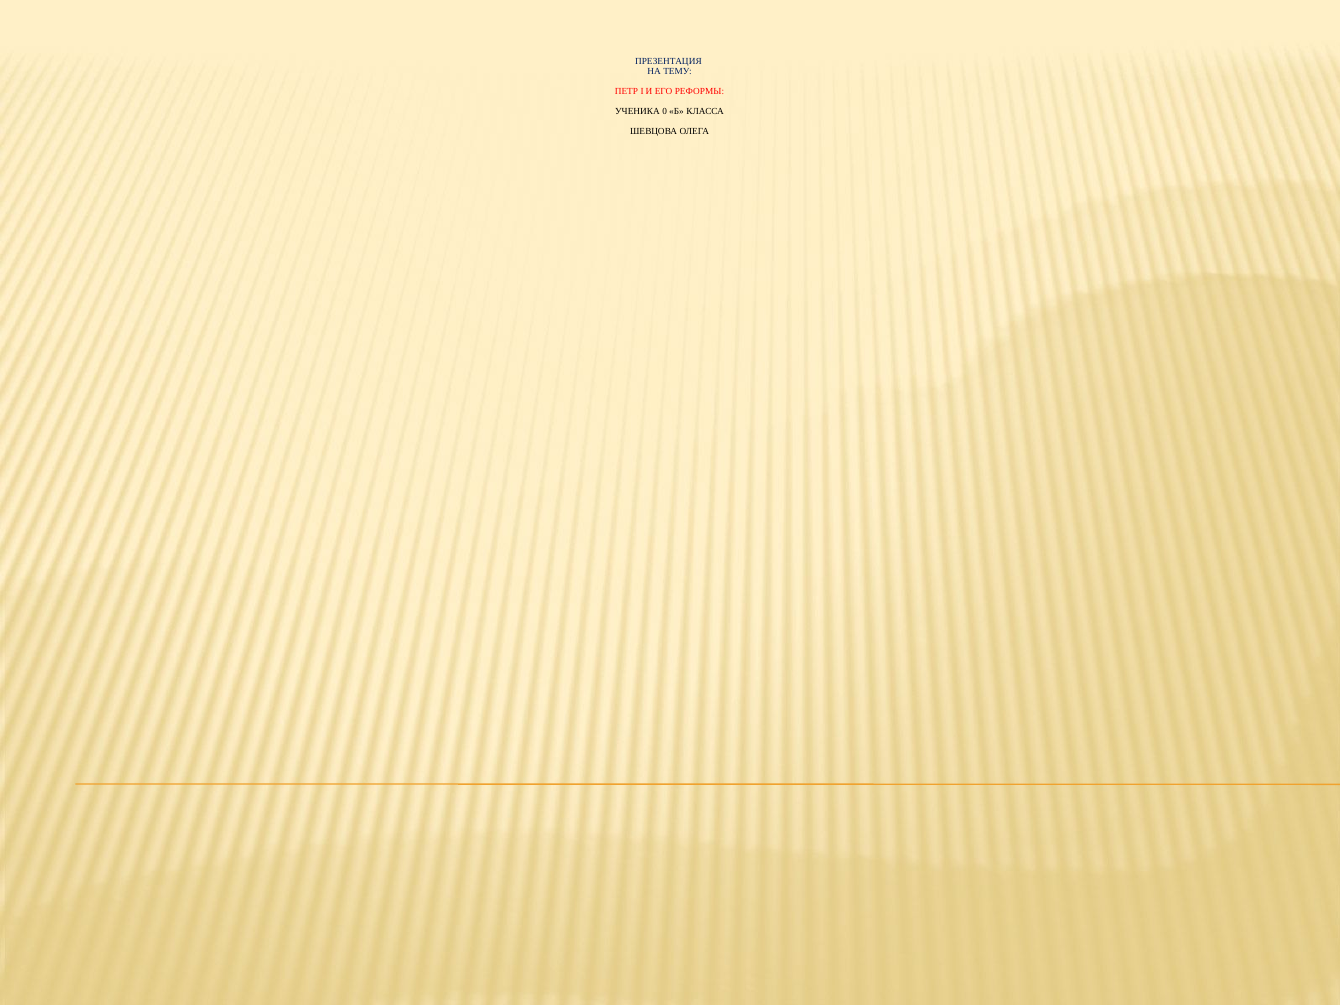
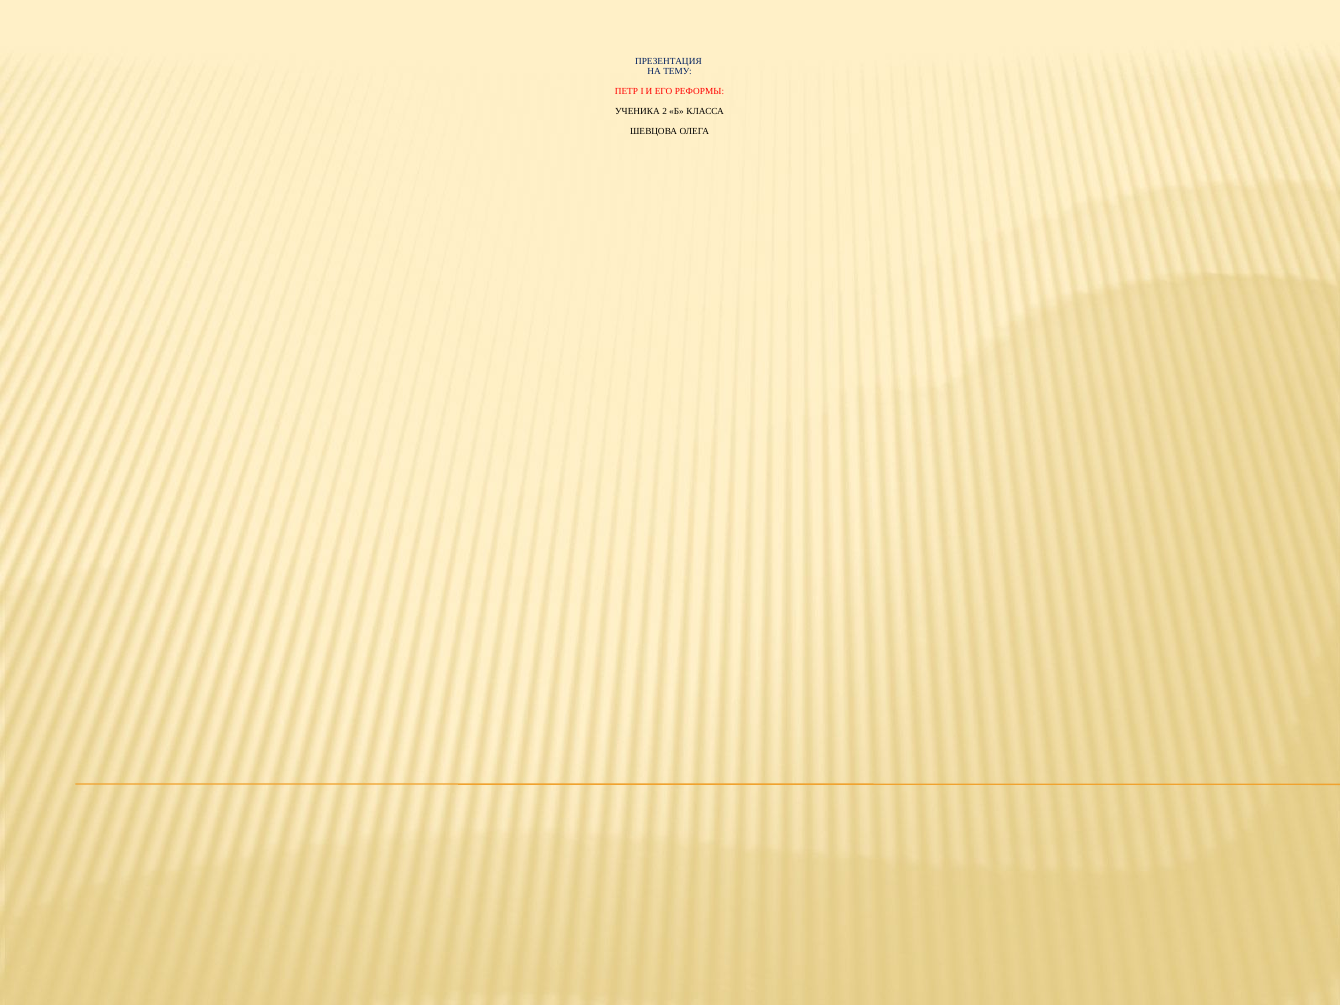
0: 0 -> 2
